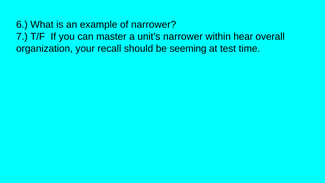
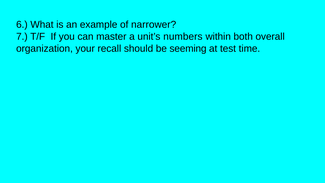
unit’s narrower: narrower -> numbers
hear: hear -> both
